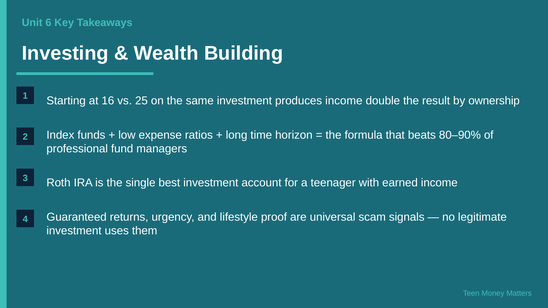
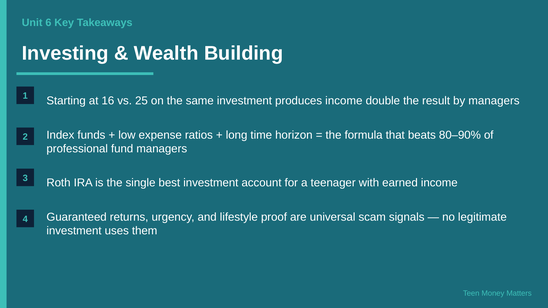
by ownership: ownership -> managers
